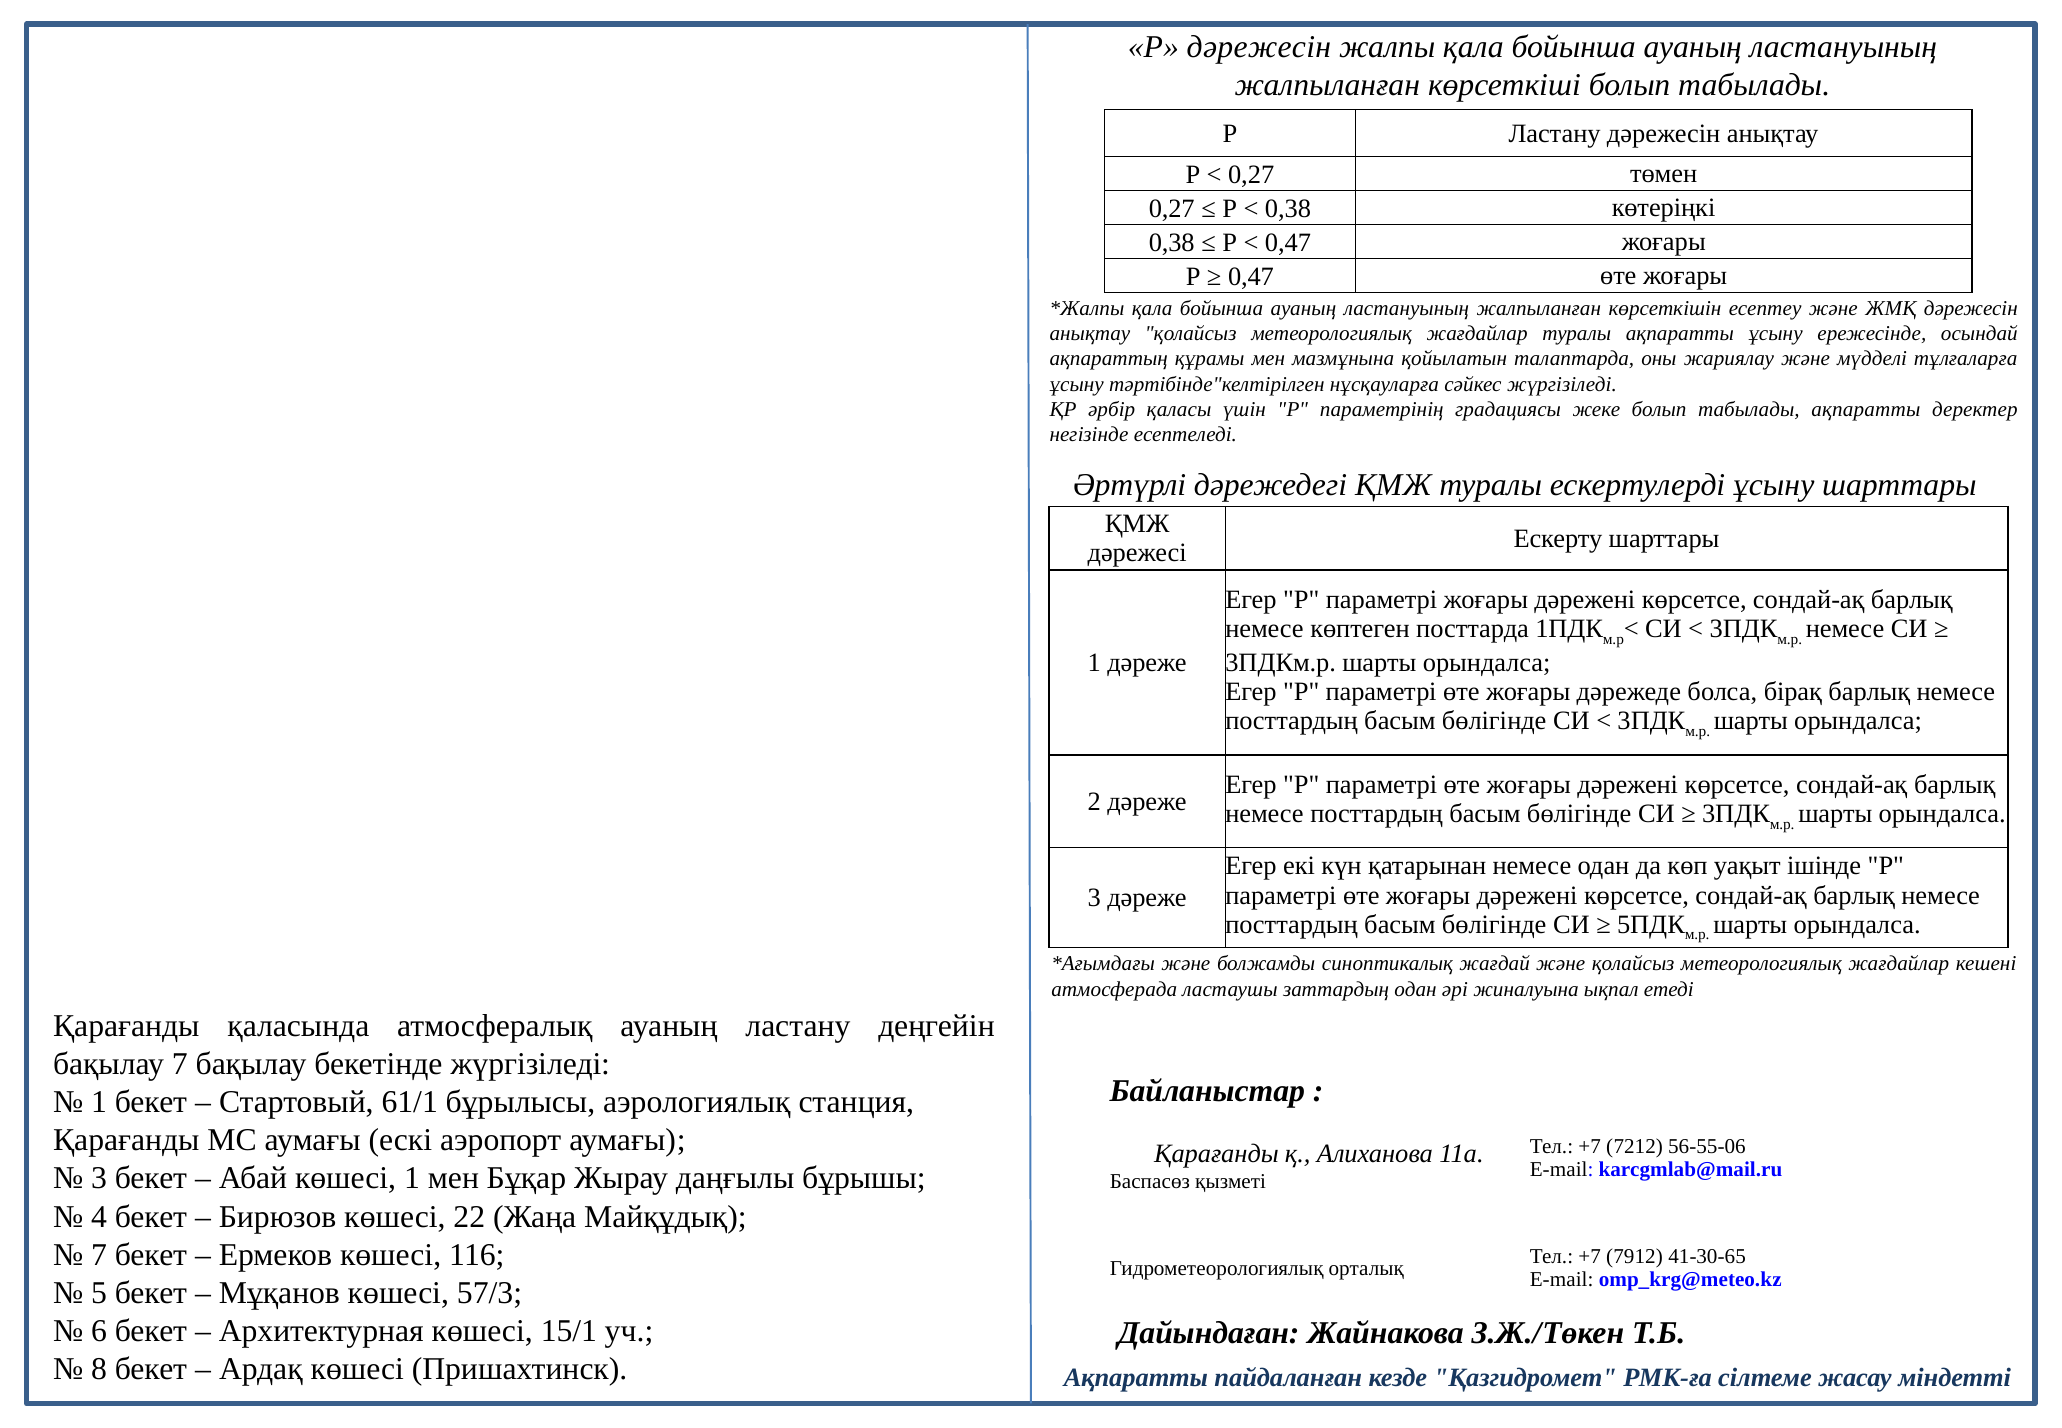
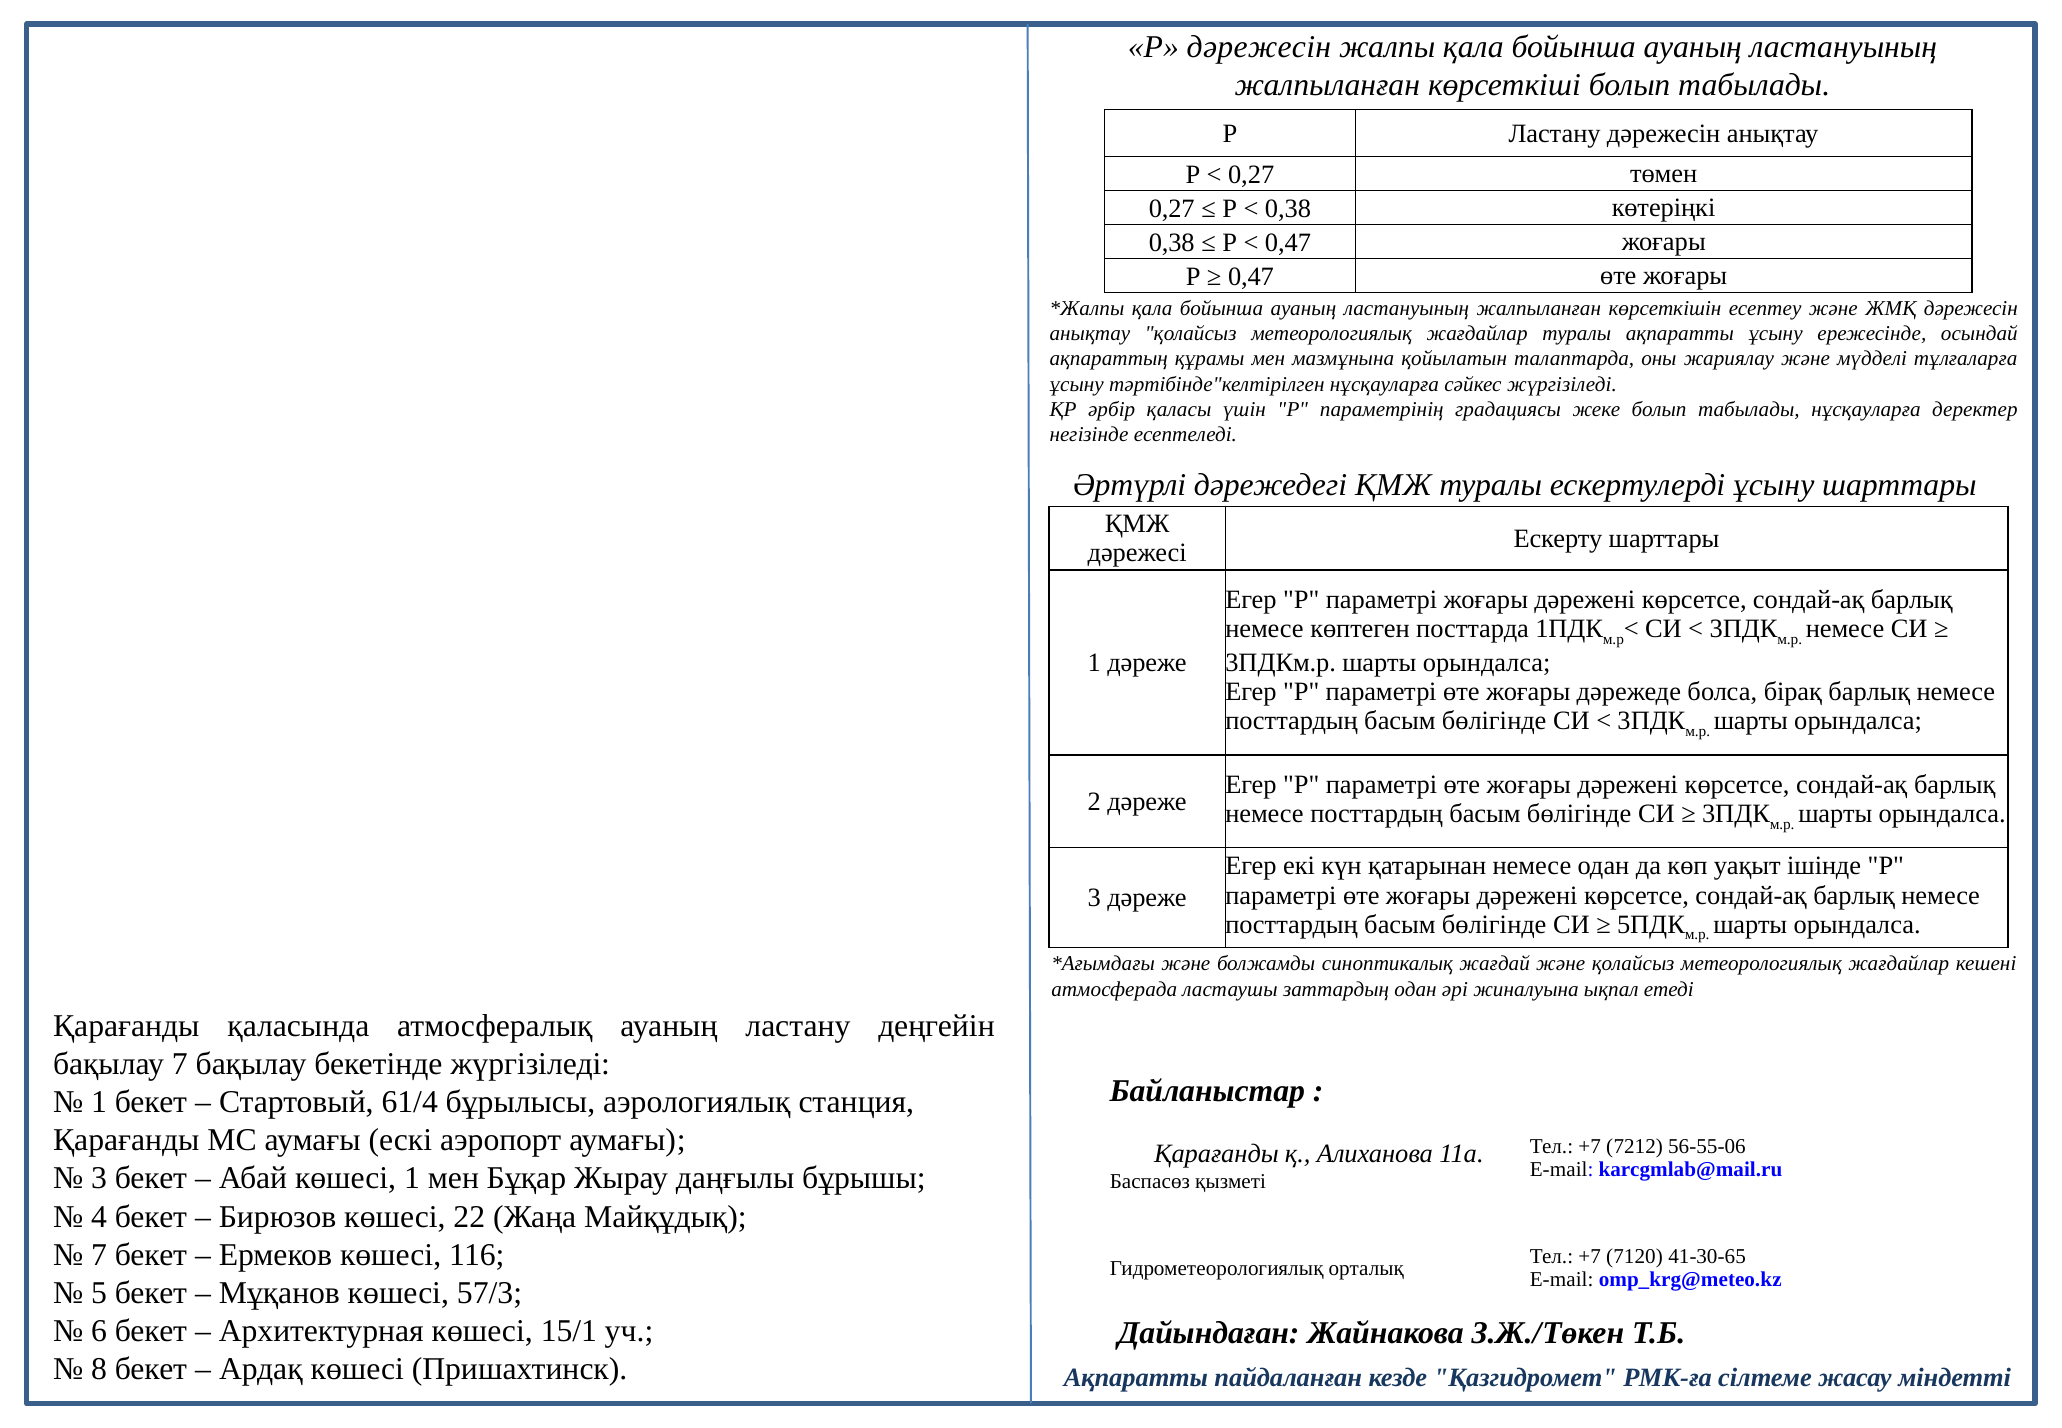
табылады ақпаратты: ақпаратты -> нұсқауларға
61/1: 61/1 -> 61/4
7912: 7912 -> 7120
